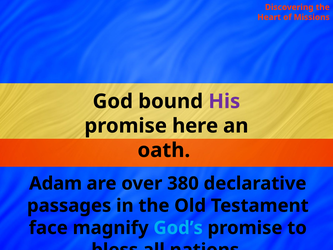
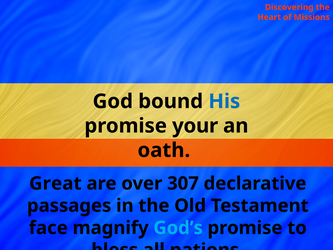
His colour: purple -> blue
here: here -> your
Adam: Adam -> Great
380: 380 -> 307
